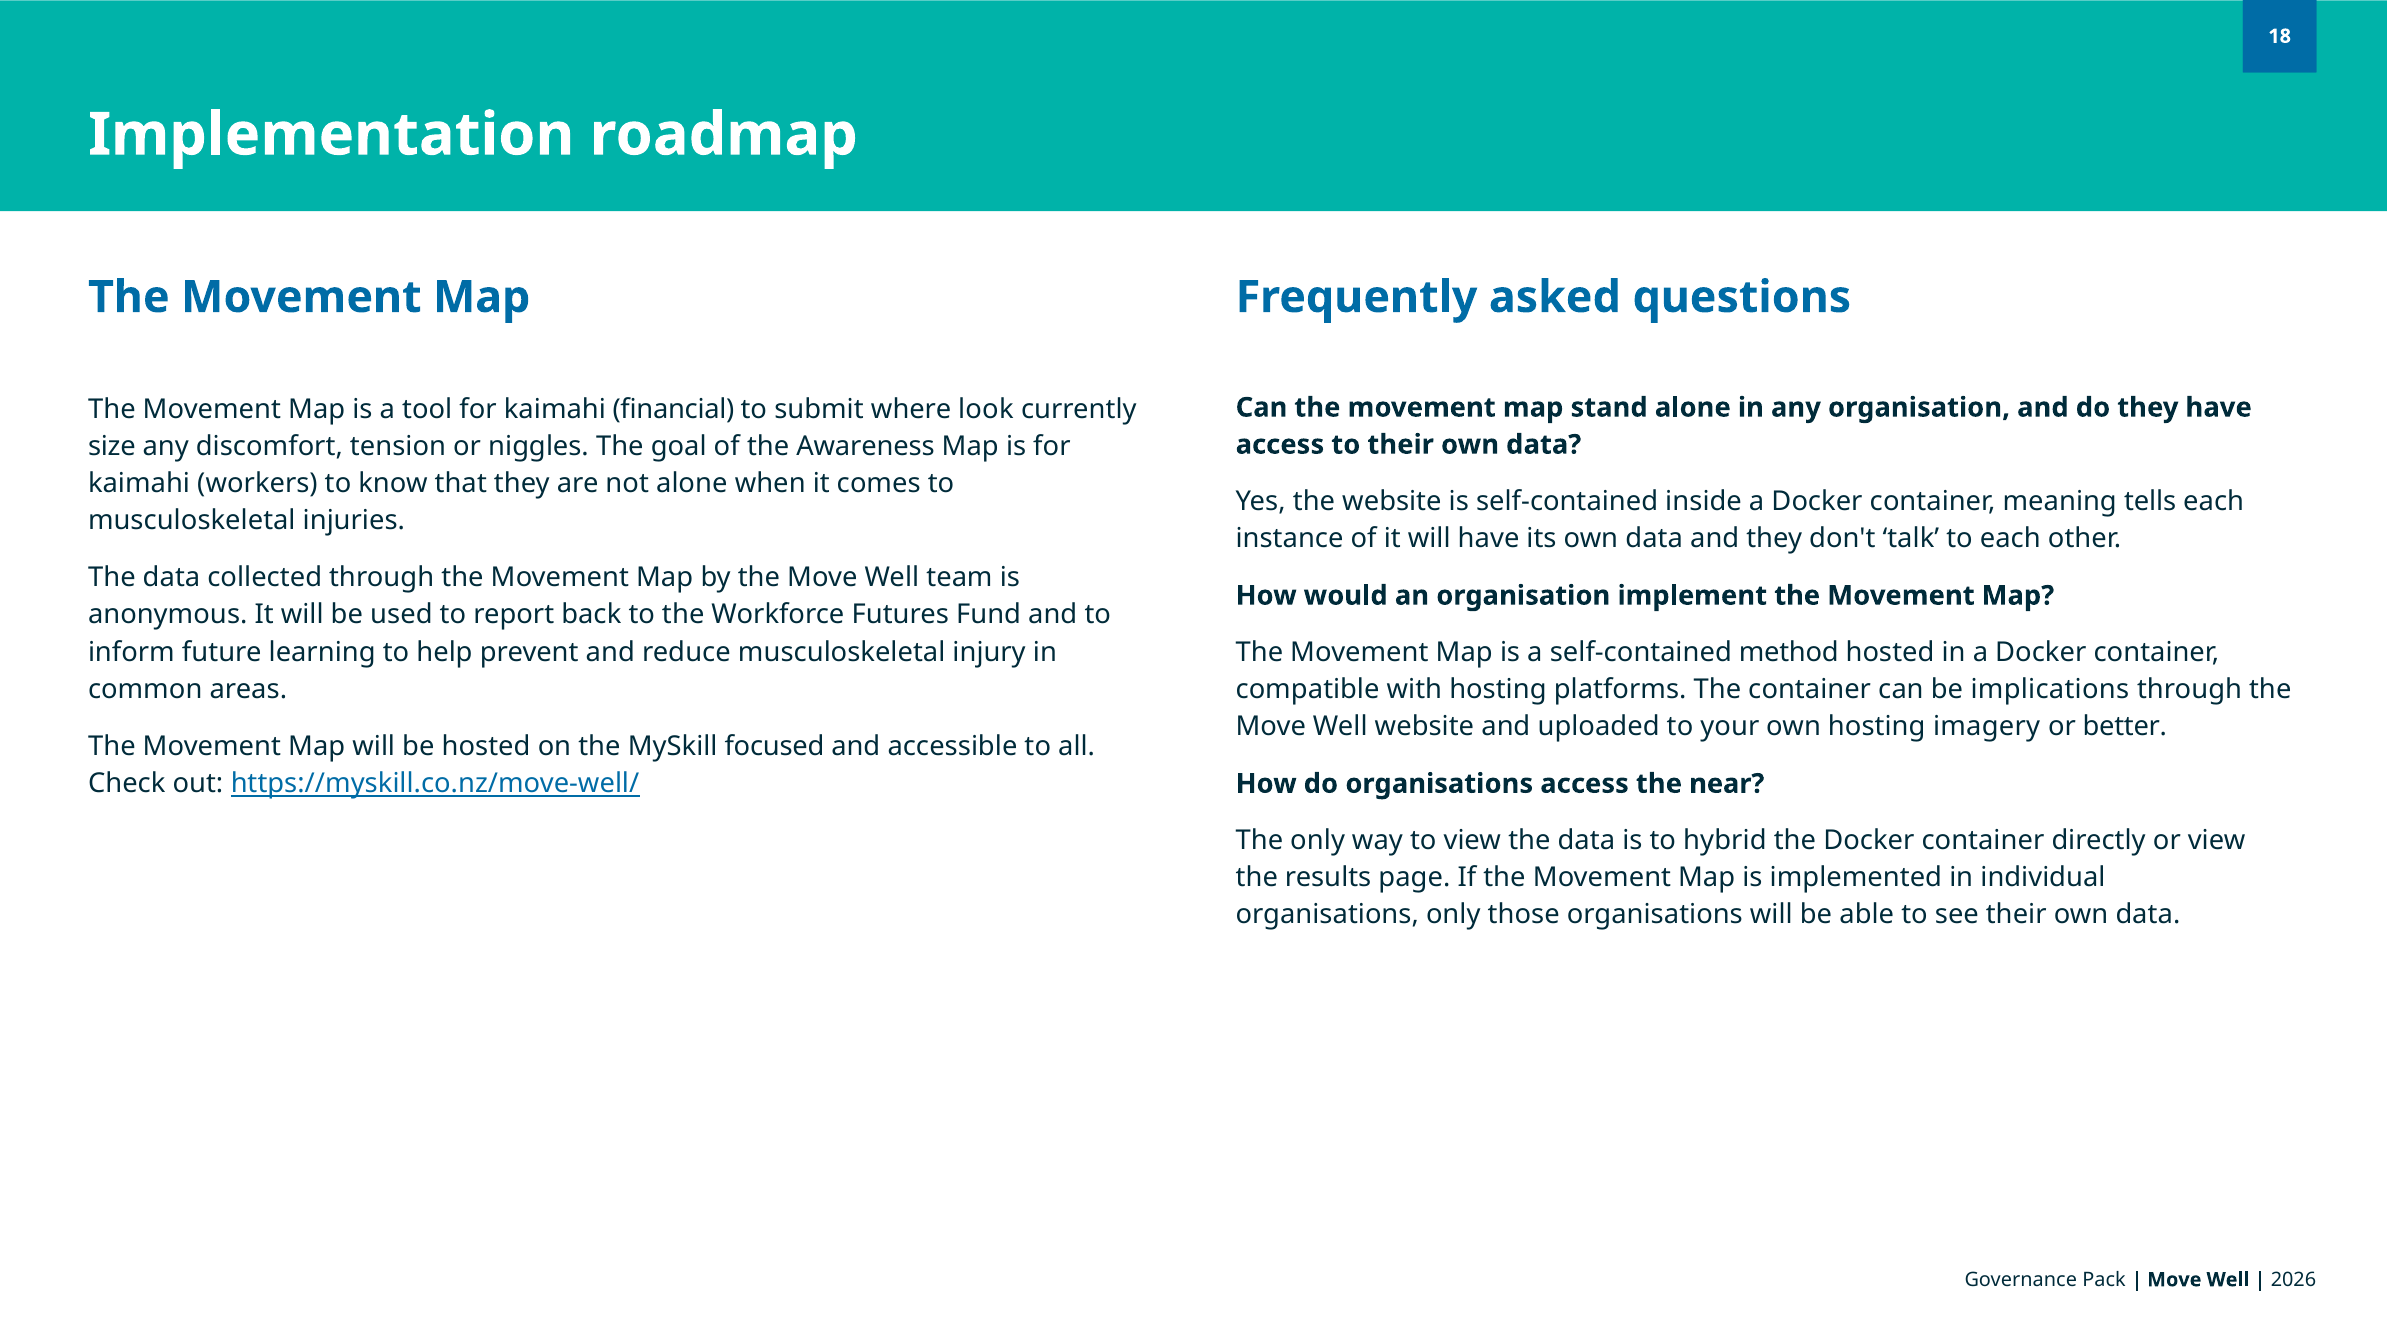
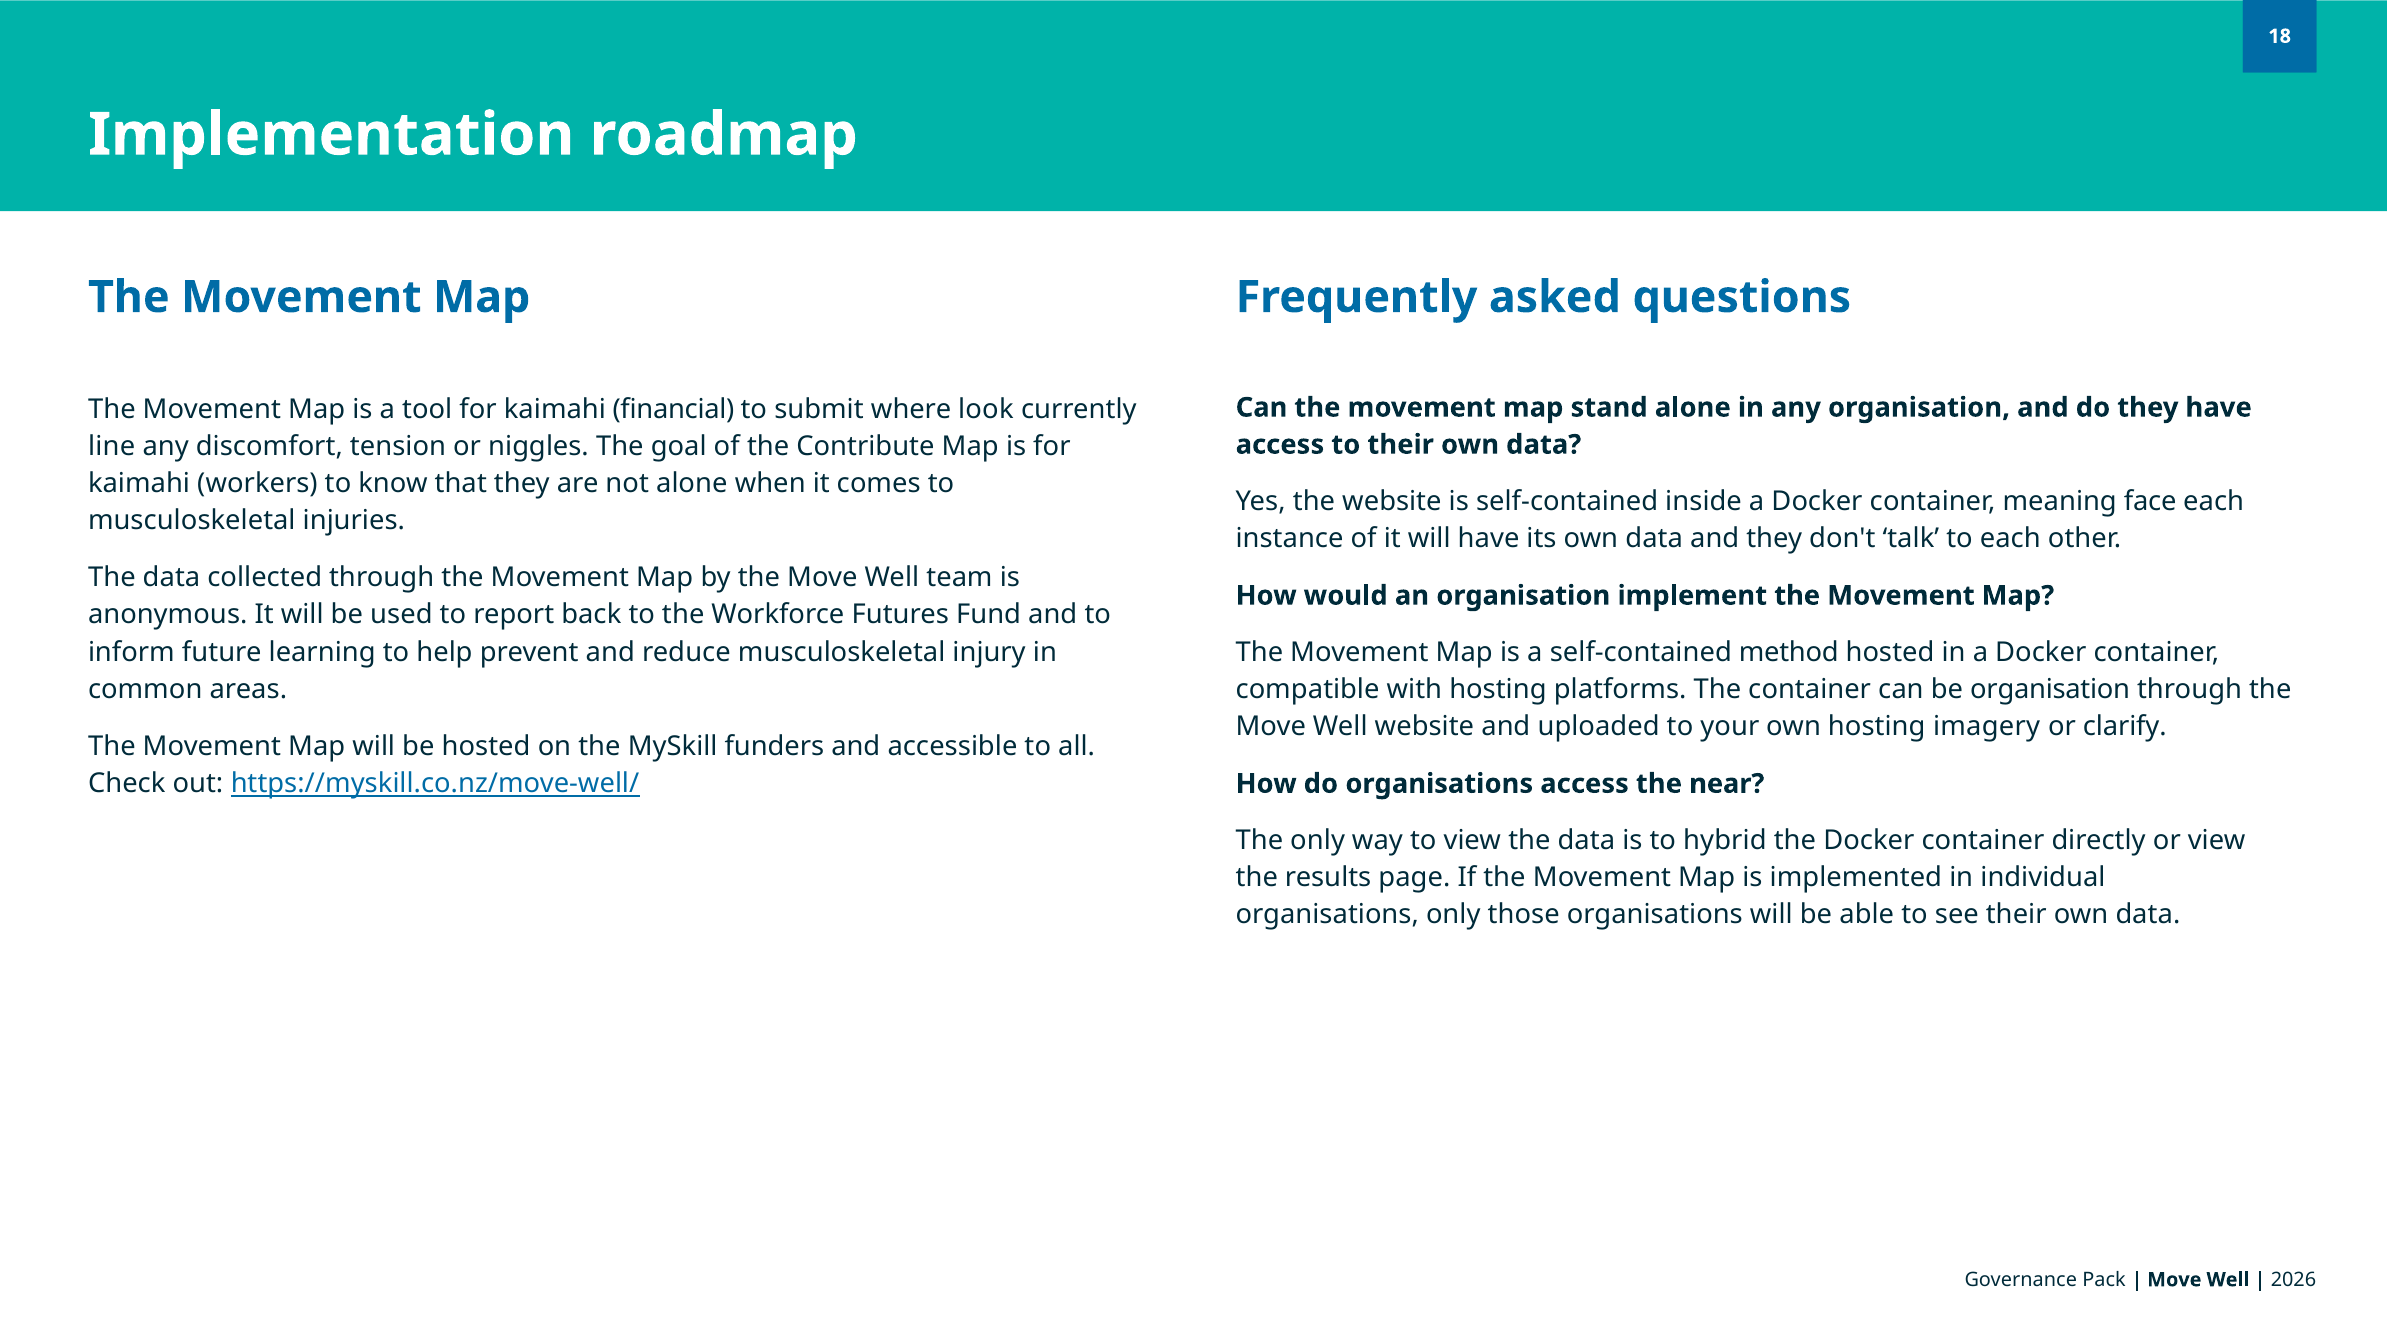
size: size -> line
Awareness: Awareness -> Contribute
tells: tells -> face
be implications: implications -> organisation
better: better -> clarify
focused: focused -> funders
